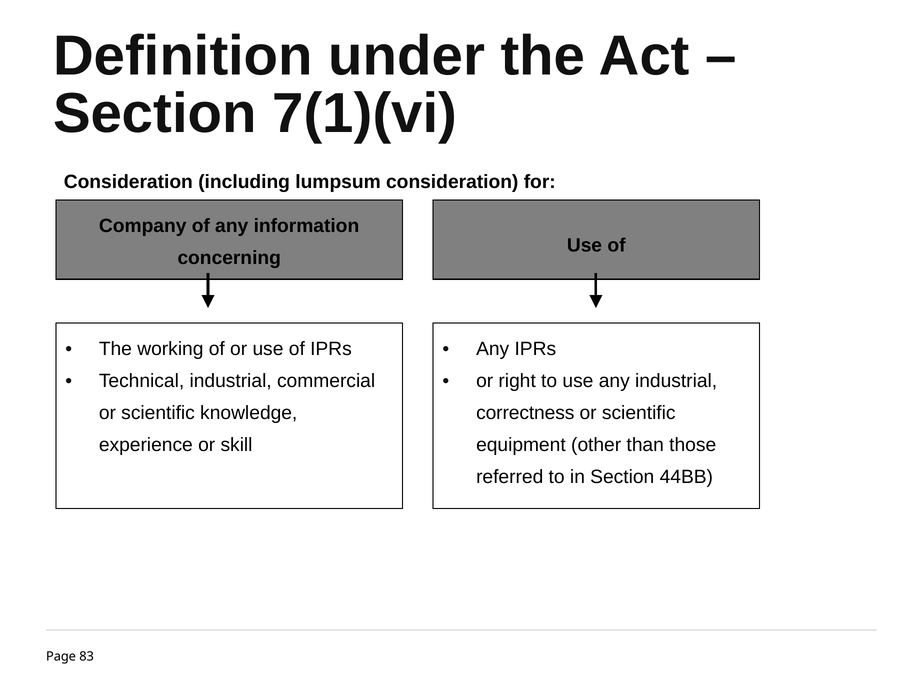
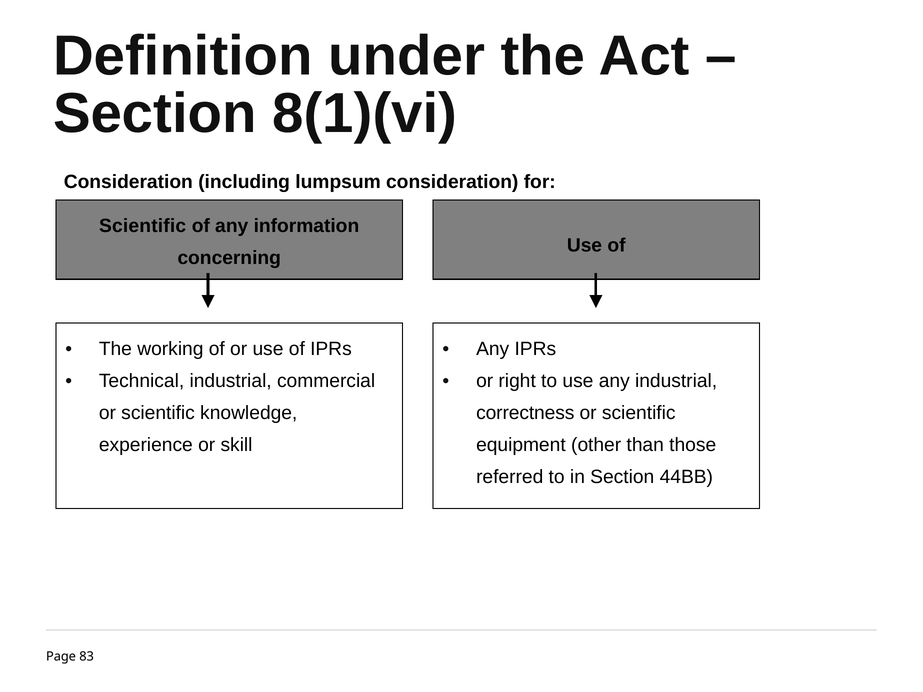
7(1)(vi: 7(1)(vi -> 8(1)(vi
Company at (143, 226): Company -> Scientific
